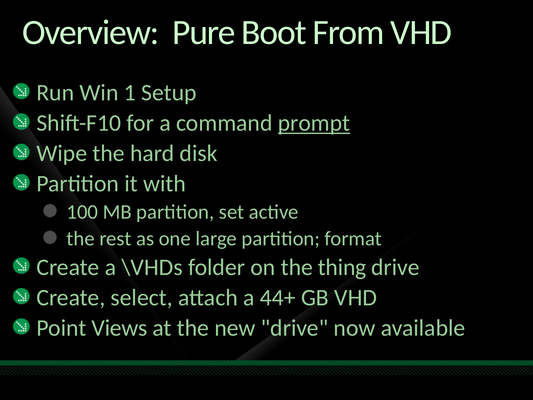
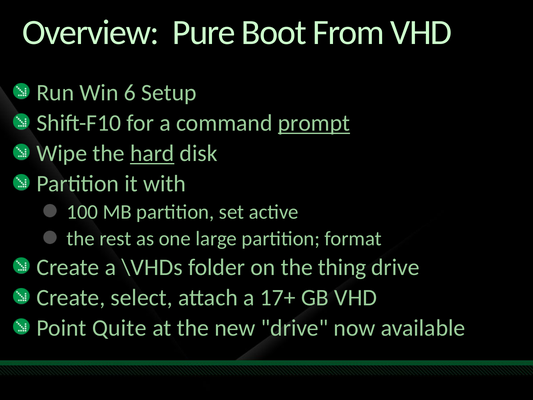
1: 1 -> 6
hard underline: none -> present
44+: 44+ -> 17+
Views: Views -> Quite
